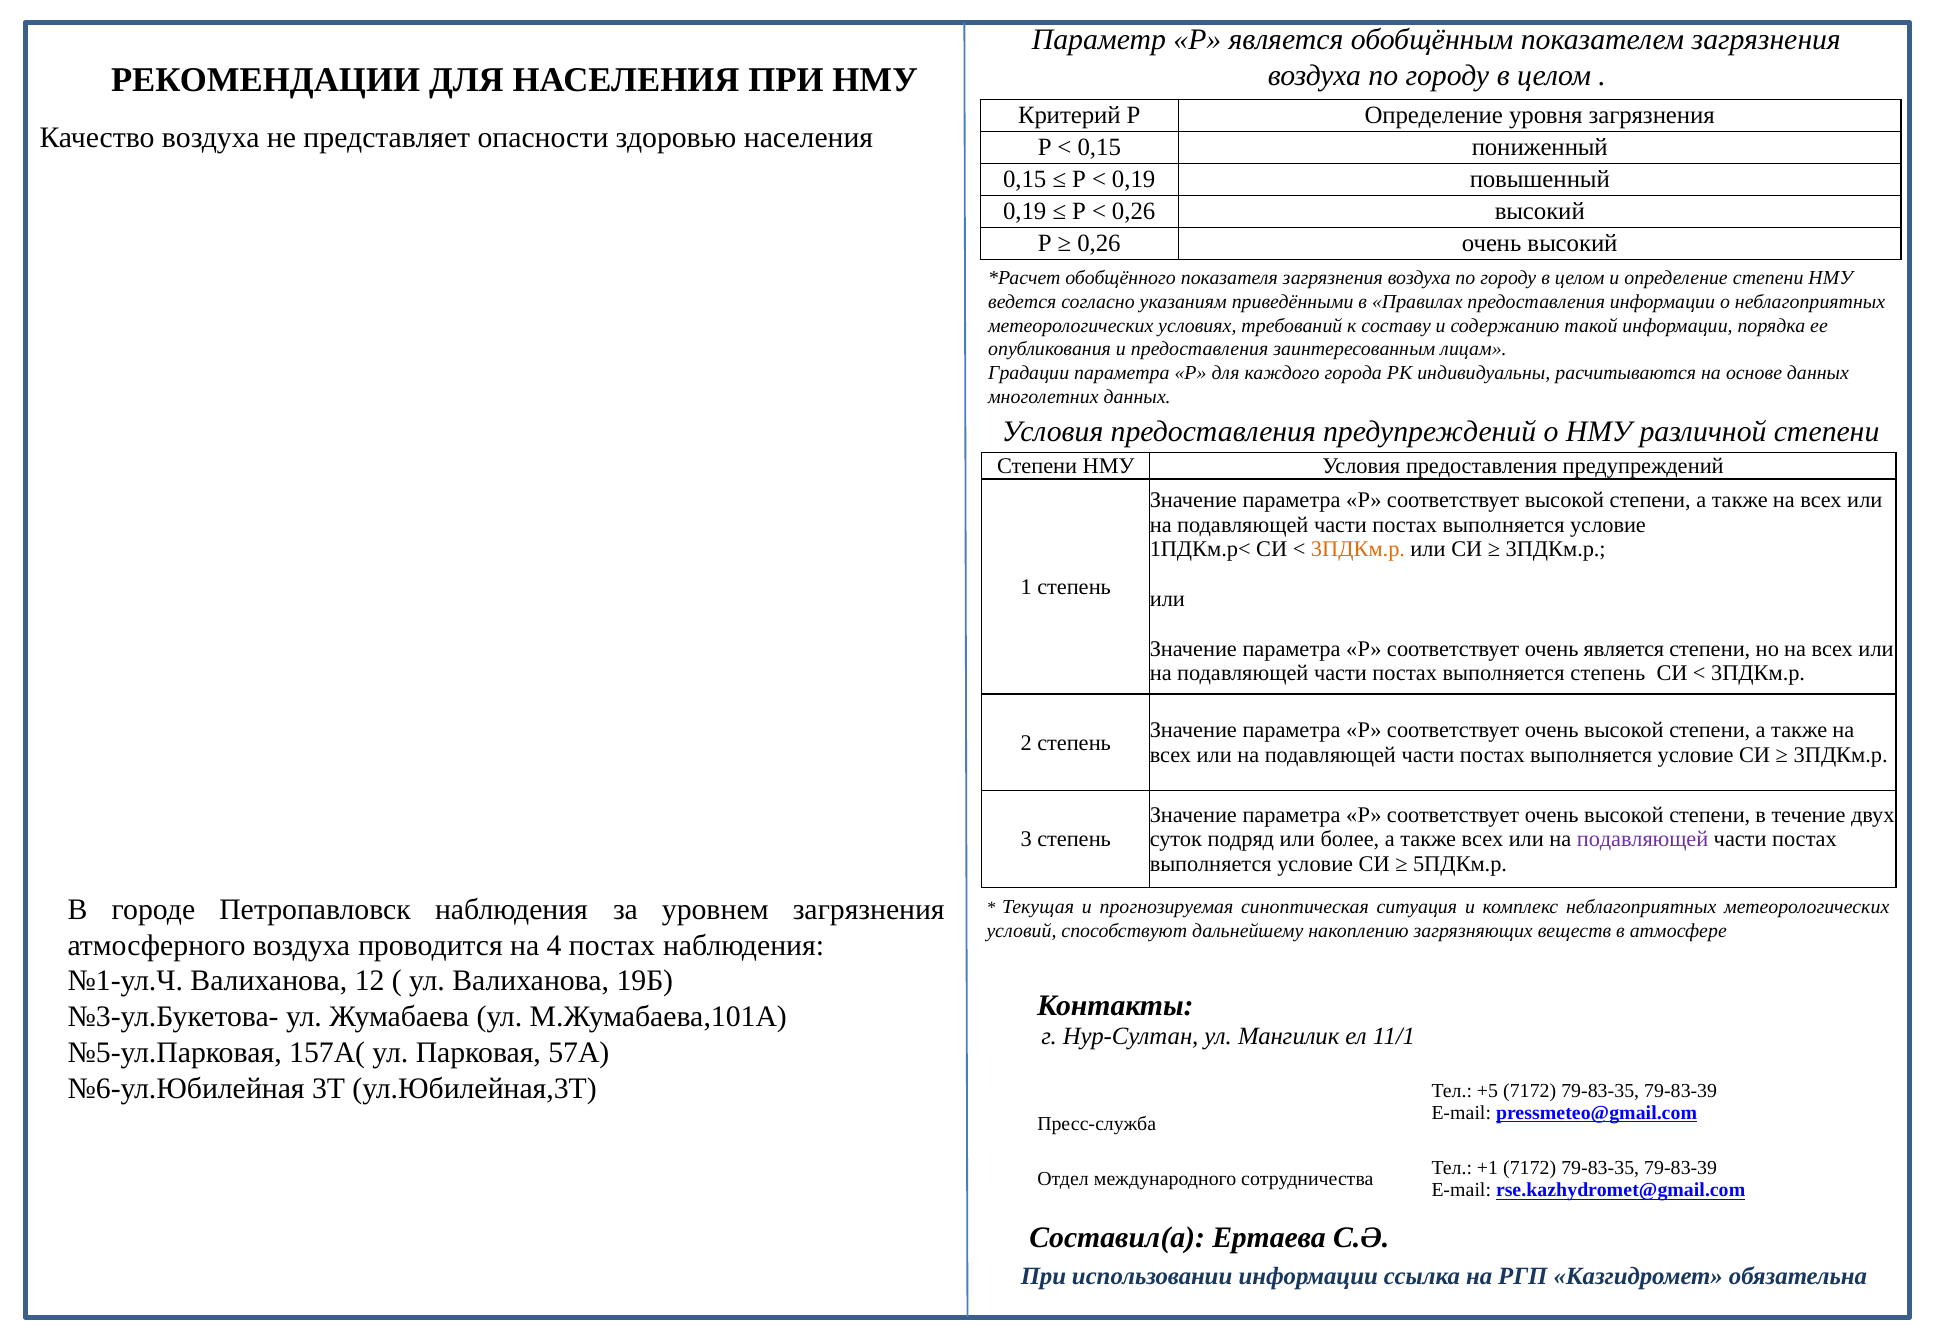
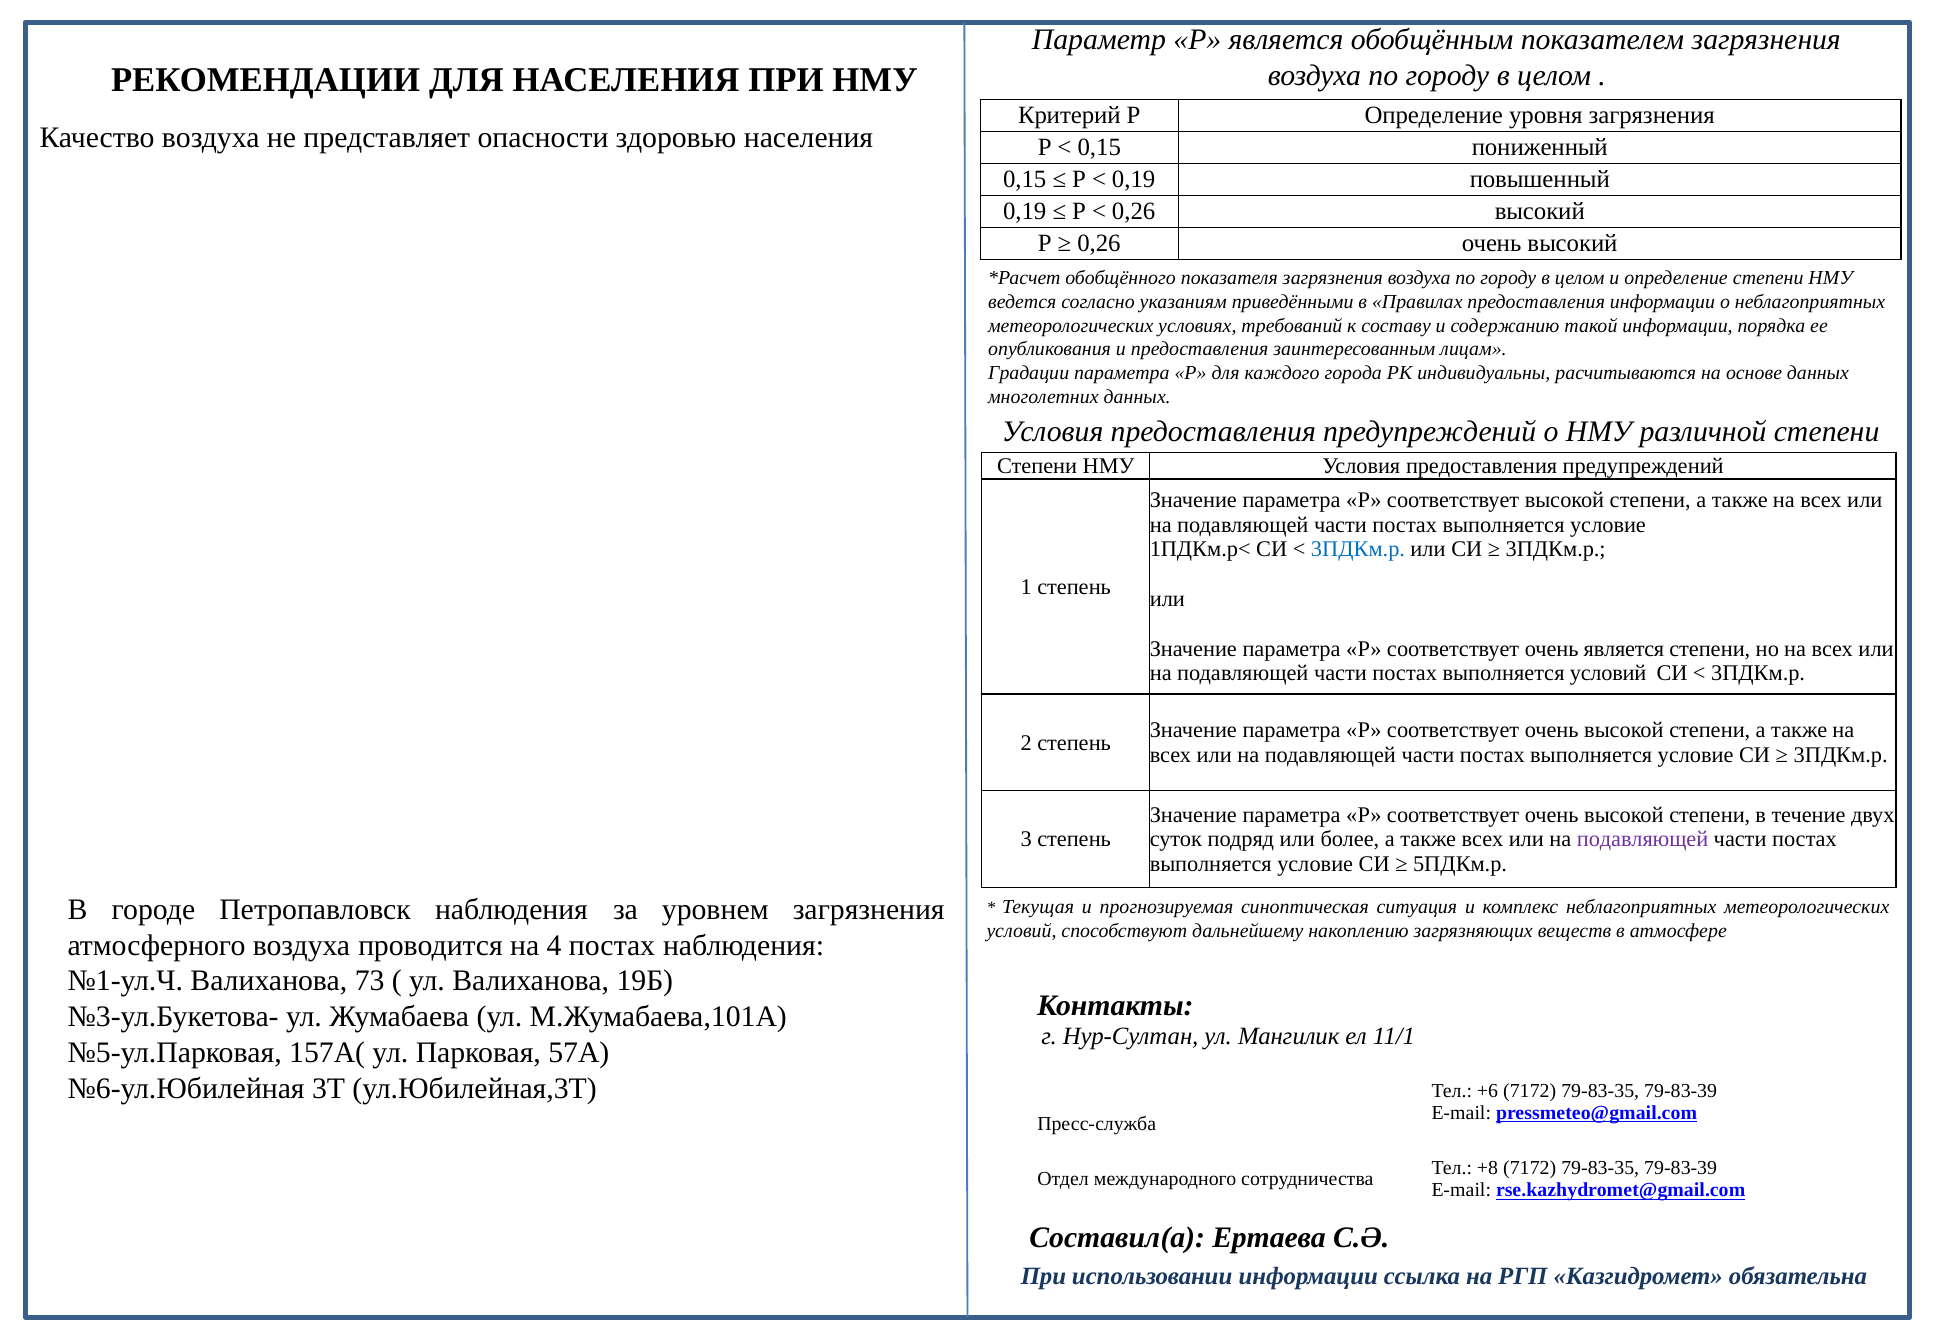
3ПДКм.р at (1358, 549) colour: orange -> blue
выполняется степень: степень -> условий
12: 12 -> 73
+5: +5 -> +6
+1: +1 -> +8
